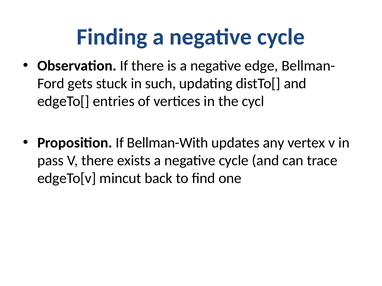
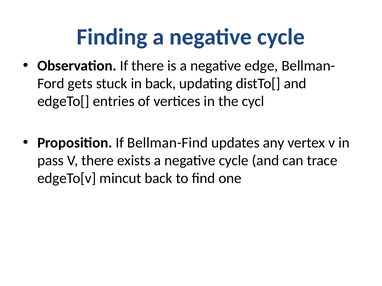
in such: such -> back
Bellman-With: Bellman-With -> Bellman-Find
